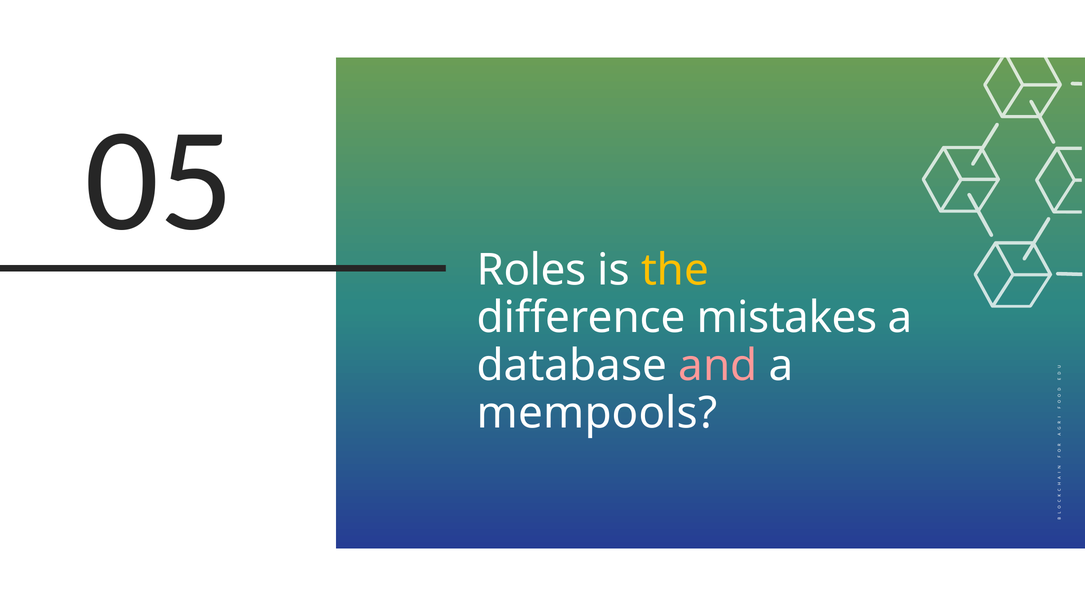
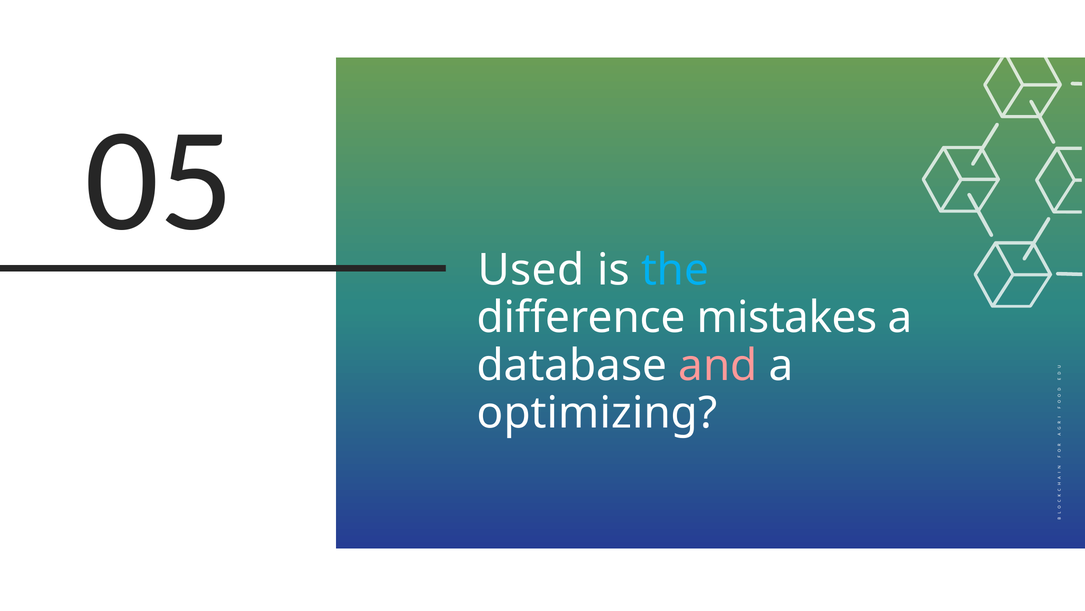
Roles: Roles -> Used
the colour: yellow -> light blue
mempools: mempools -> optimizing
